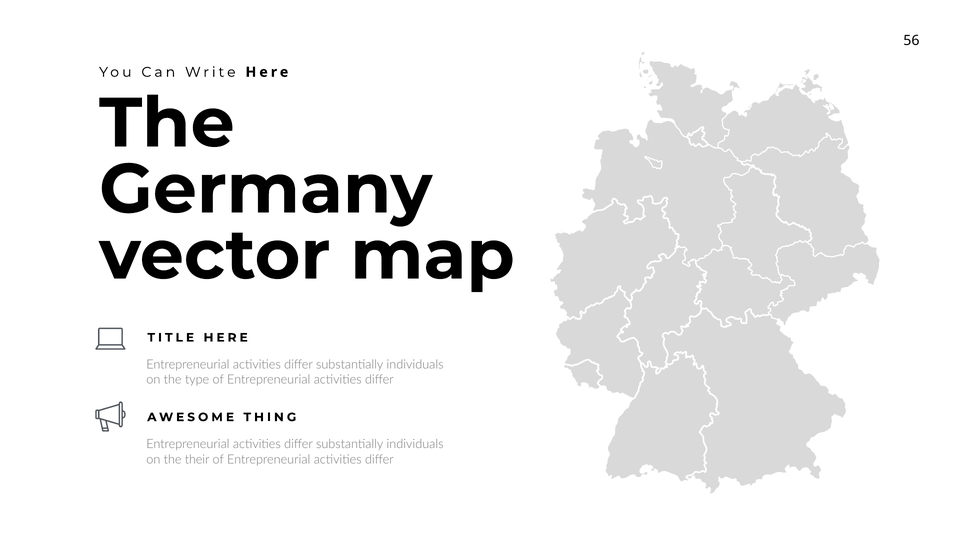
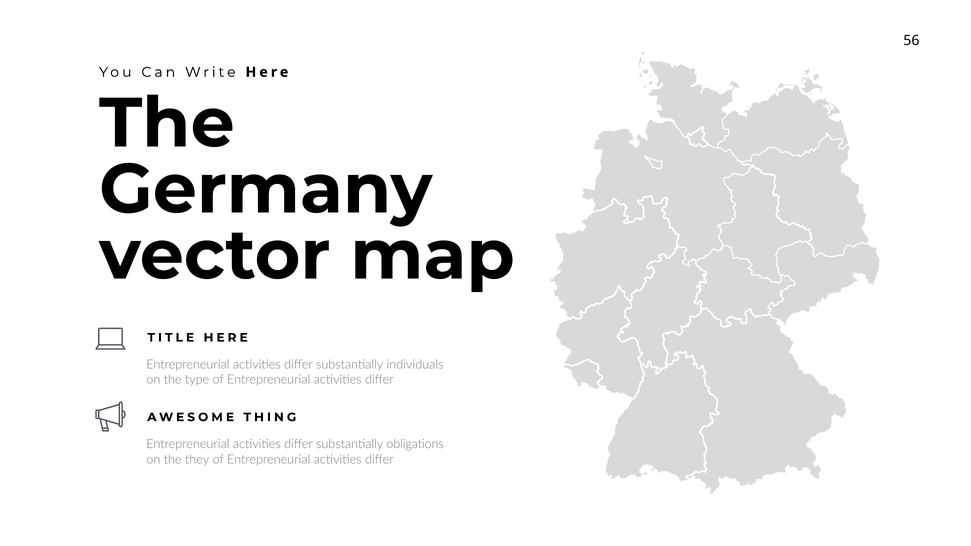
individuals at (415, 444): individuals -> obligations
their: their -> they
